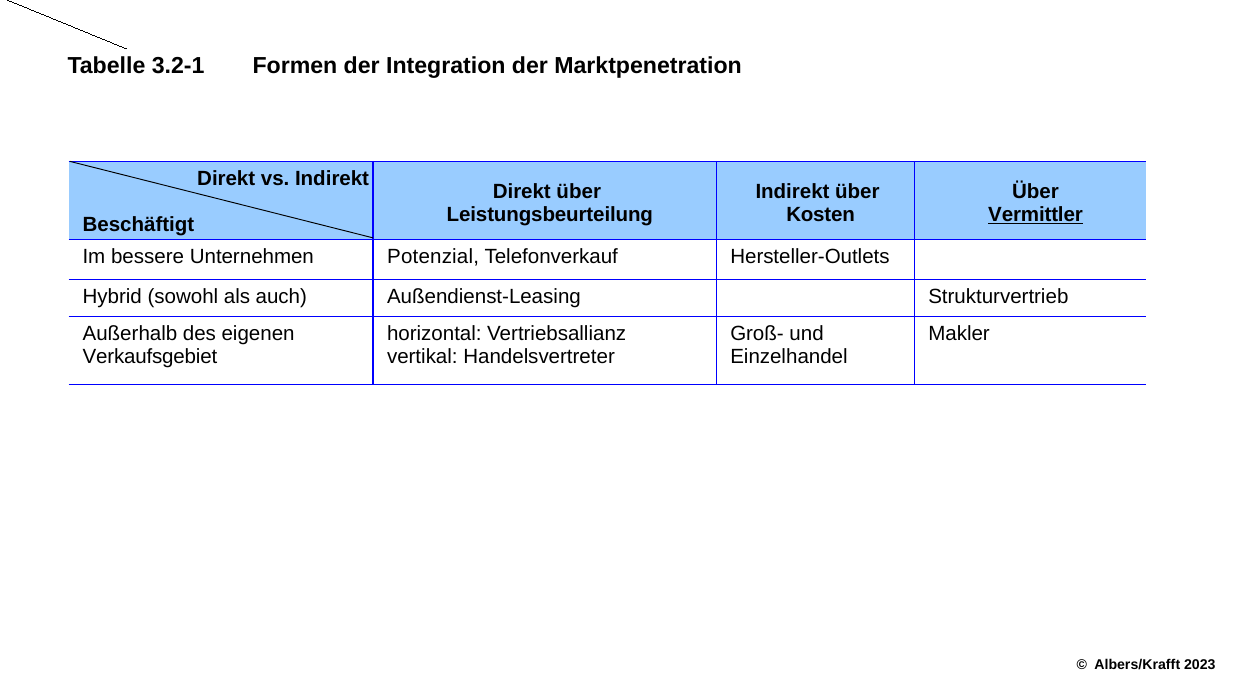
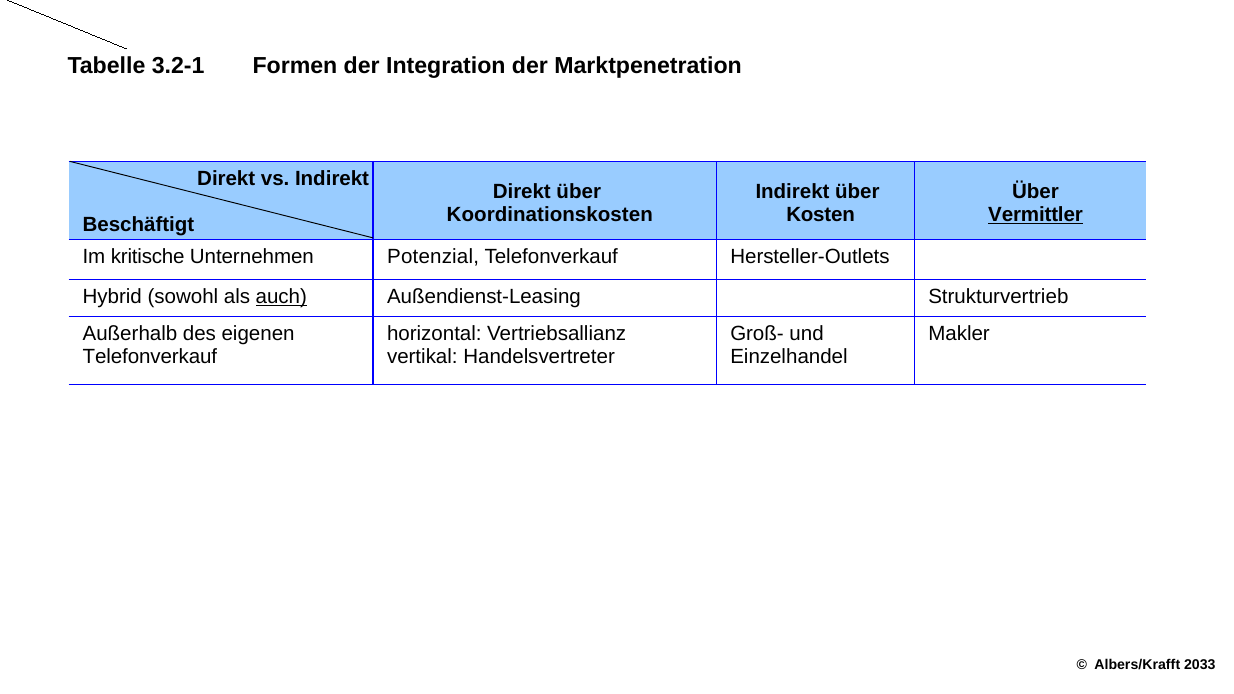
Leistungsbeurteilung: Leistungsbeurteilung -> Koordinationskosten
bessere: bessere -> kritische
auch underline: none -> present
Verkaufsgebiet at (150, 357): Verkaufsgebiet -> Telefonverkauf
2023: 2023 -> 2033
